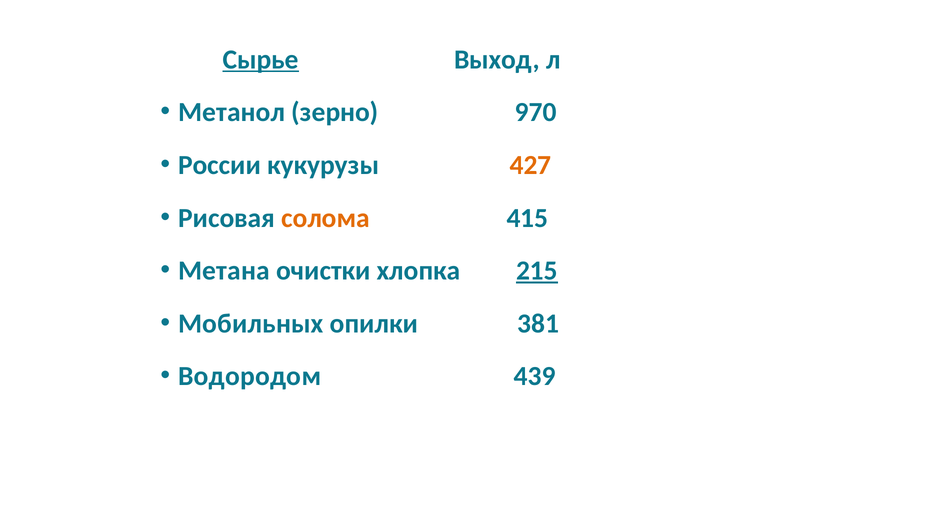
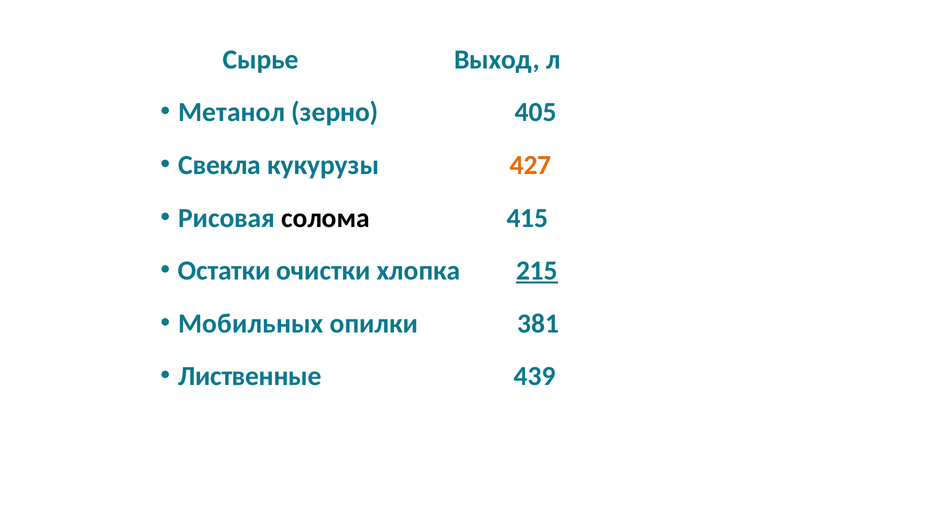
Сырье underline: present -> none
970: 970 -> 405
России: России -> Свекла
солома colour: orange -> black
Метана: Метана -> Остатки
Водородом: Водородом -> Лиственные
